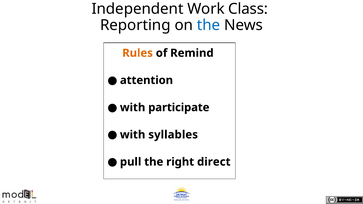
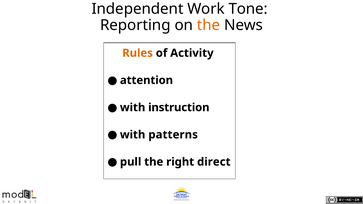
Class: Class -> Tone
the at (209, 25) colour: blue -> orange
Remind: Remind -> Activity
participate: participate -> instruction
syllables: syllables -> patterns
